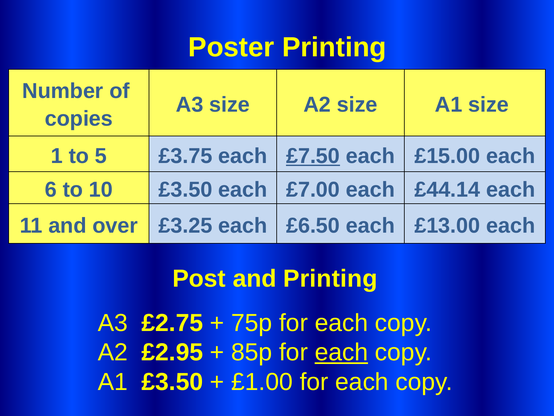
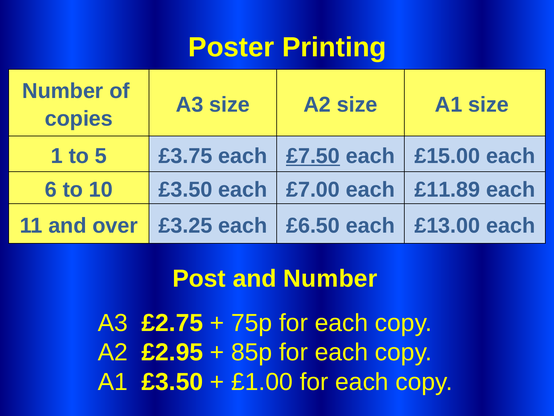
£44.14: £44.14 -> £11.89
and Printing: Printing -> Number
each at (341, 352) underline: present -> none
